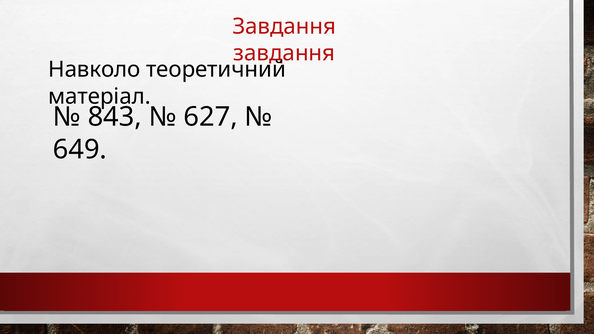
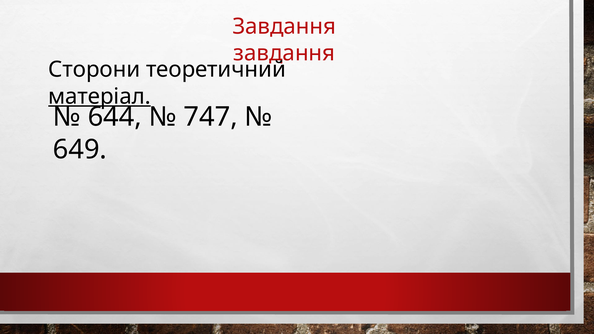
Навколо: Навколо -> Сторони
матеріал underline: none -> present
843: 843 -> 644
627: 627 -> 747
